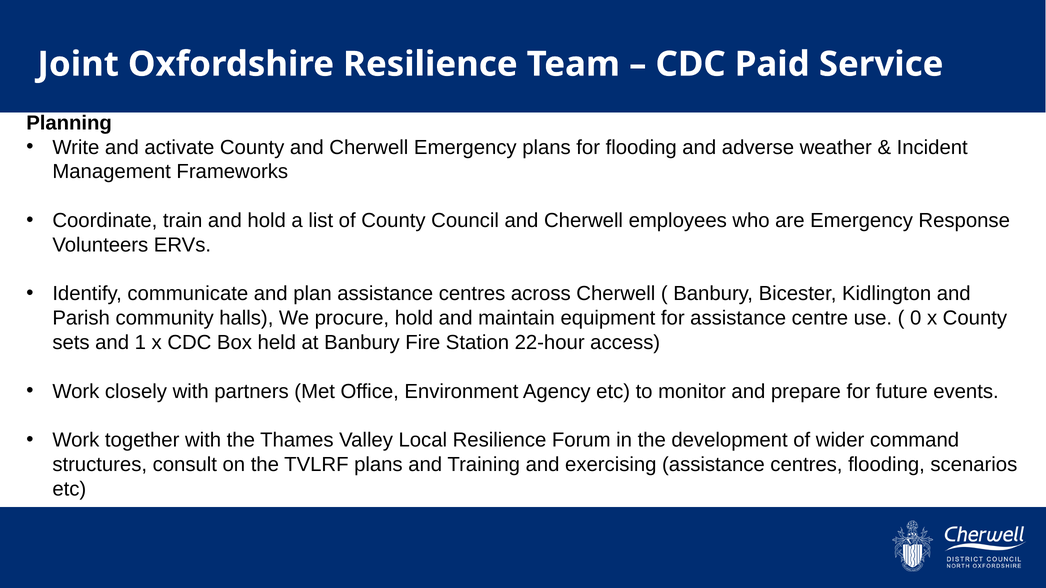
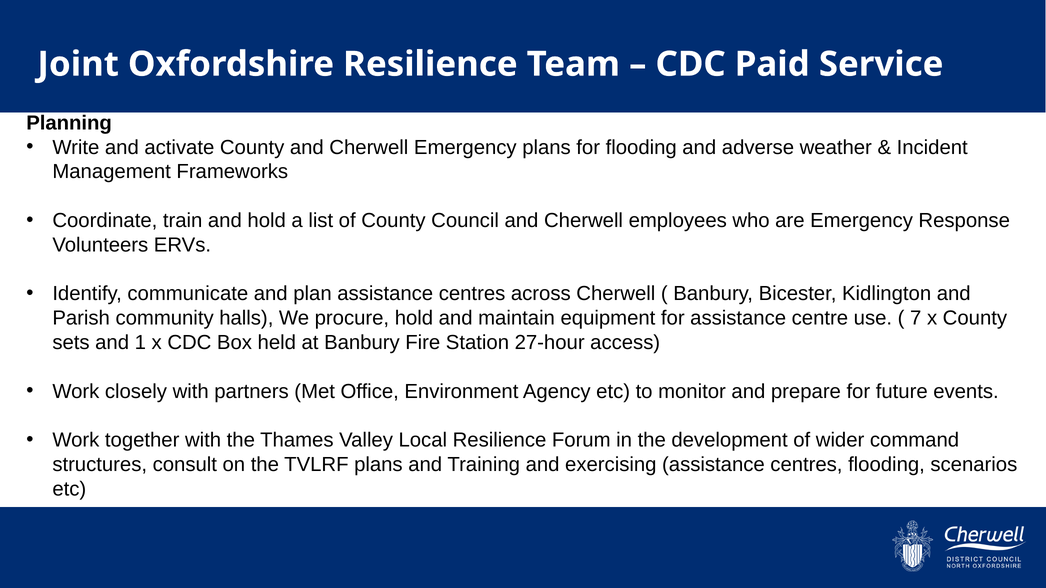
0: 0 -> 7
22-hour: 22-hour -> 27-hour
